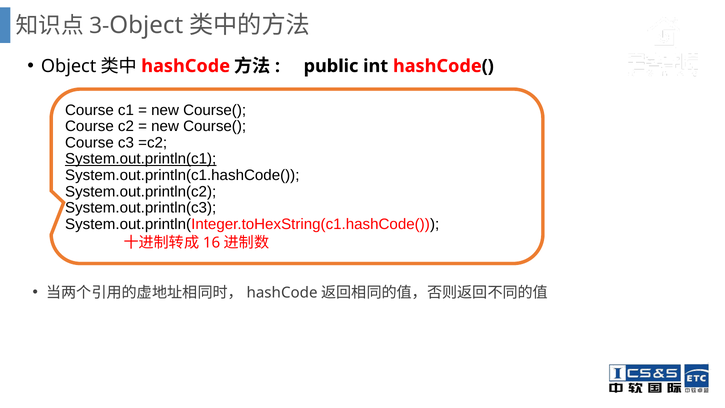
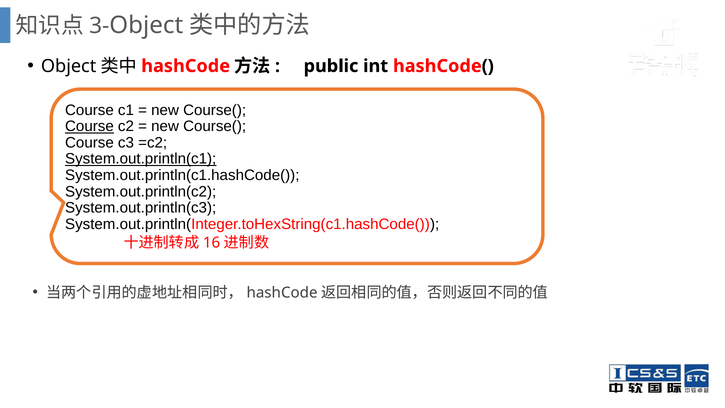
Course at (89, 126) underline: none -> present
